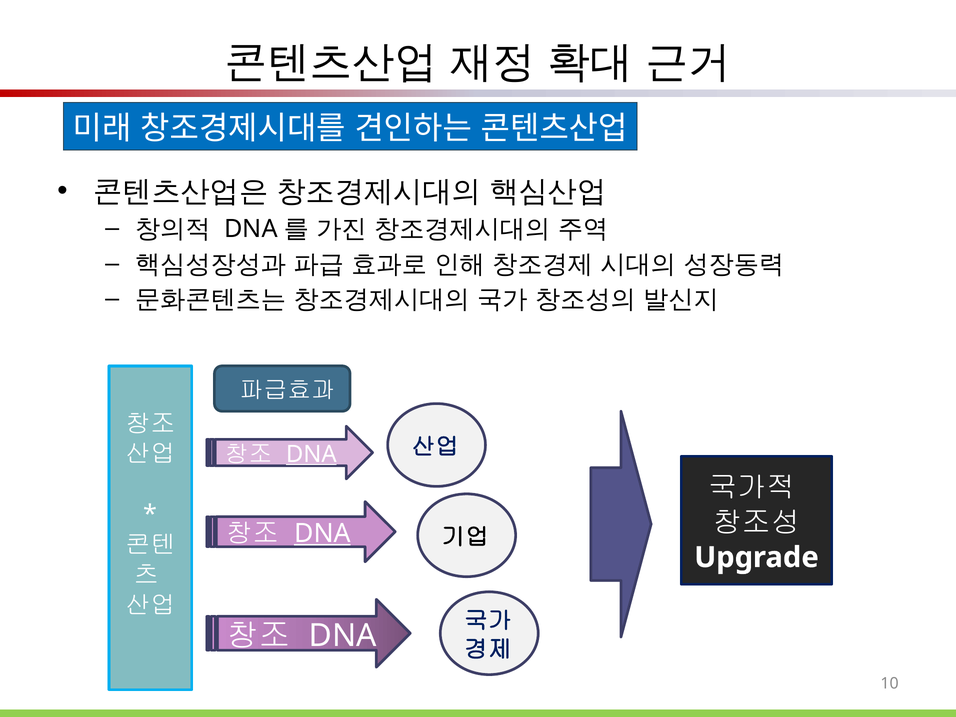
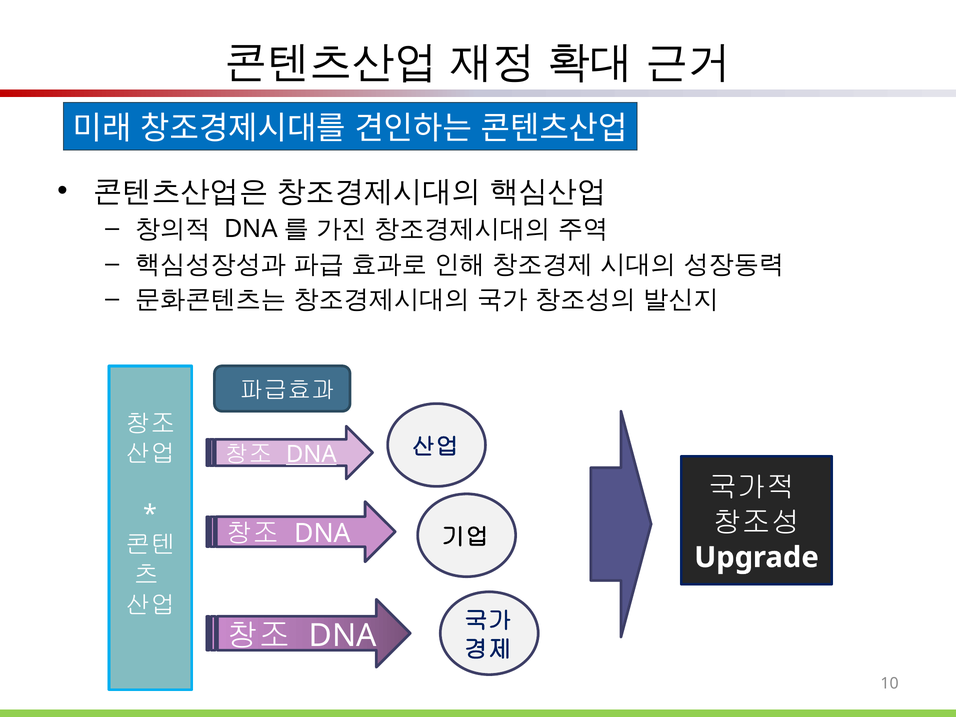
DNA at (322, 534) underline: present -> none
